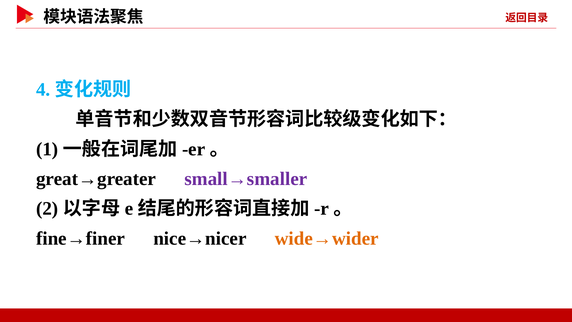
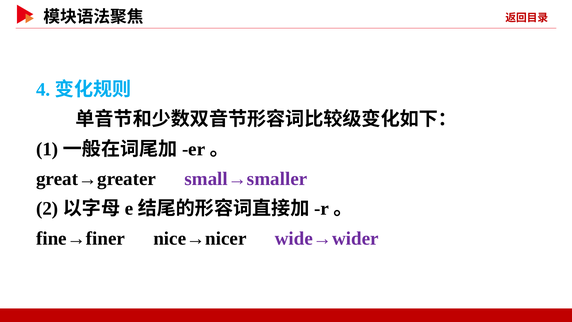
wide→wider colour: orange -> purple
